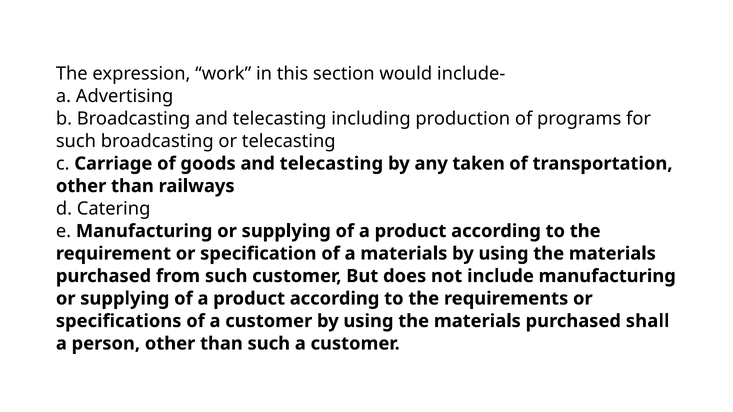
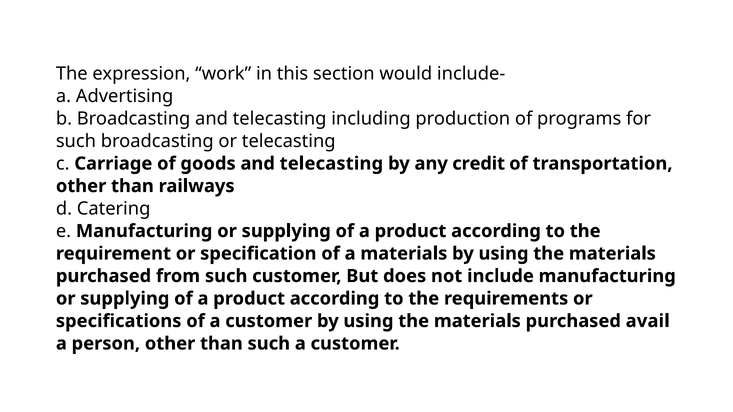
taken: taken -> credit
shall: shall -> avail
